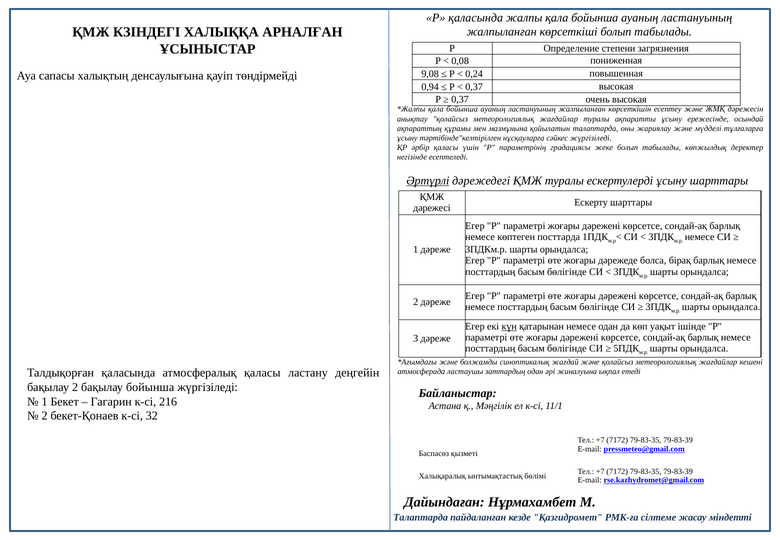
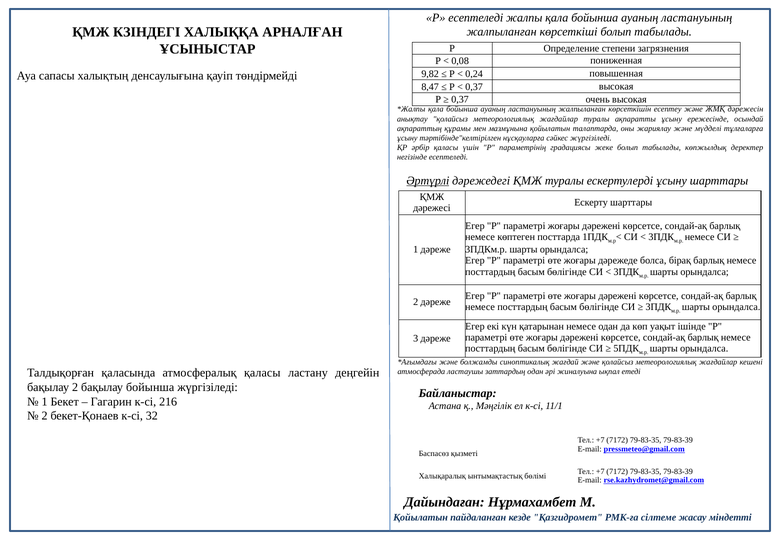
Р қаласында: қаласында -> есептеледі
9,08: 9,08 -> 9,82
0,94: 0,94 -> 8,47
күн underline: present -> none
Талаптарда at (421, 517): Талаптарда -> Қойылатын
